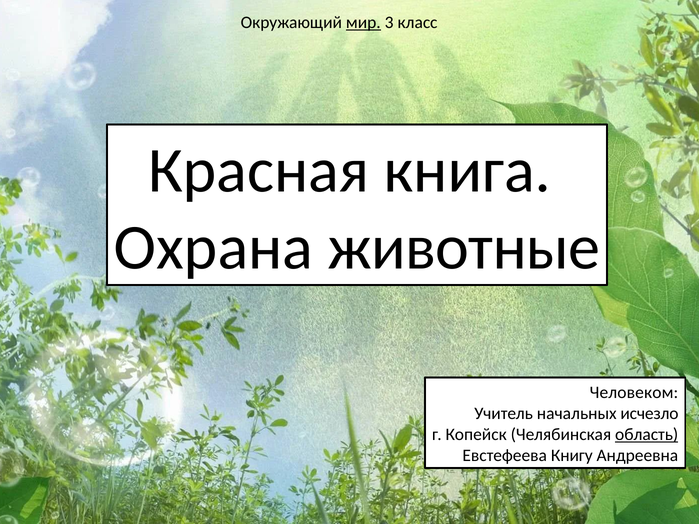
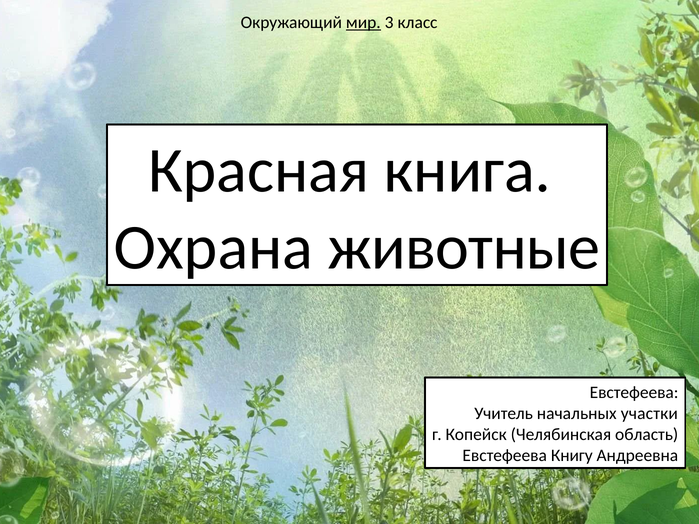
Человеком at (634, 393): Человеком -> Евстефеева
исчезло: исчезло -> участки
область underline: present -> none
